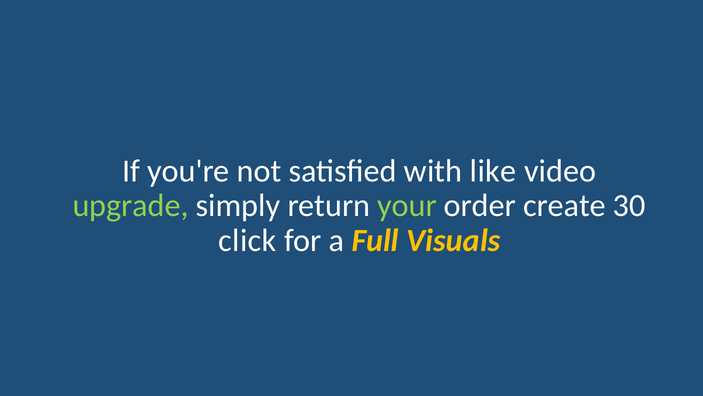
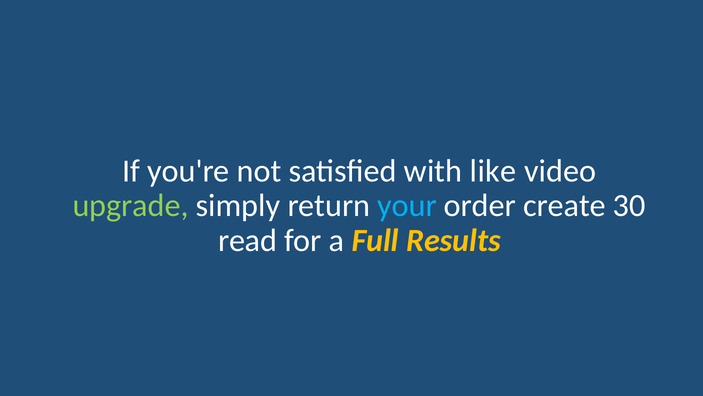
your colour: light green -> light blue
click: click -> read
Visuals: Visuals -> Results
